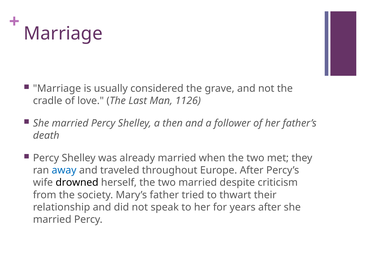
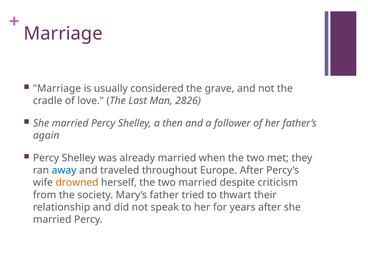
1126: 1126 -> 2826
death: death -> again
drowned colour: black -> orange
